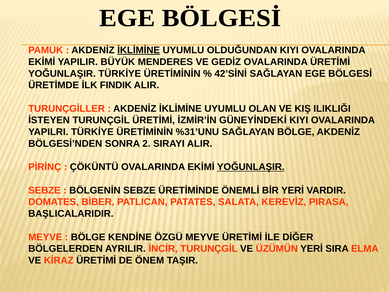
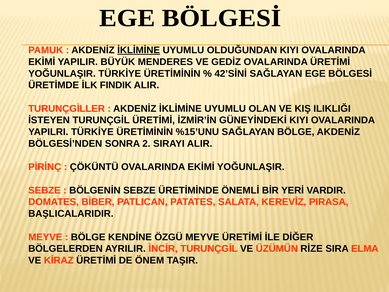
%31’UNU: %31’UNU -> %15’UNU
YOĞUNLAŞIR at (251, 167) underline: present -> none
ÜZÜMÜN YERİ: YERİ -> RİZE
